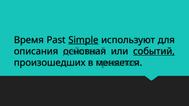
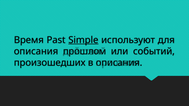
основная: основная -> прошлом
событий underline: present -> none
в меняется: меняется -> описания
